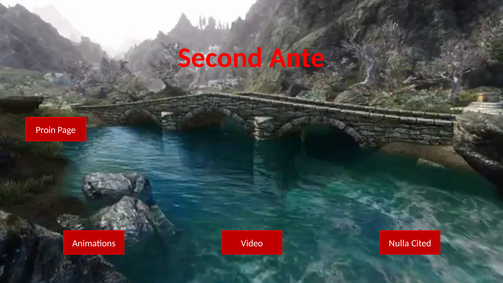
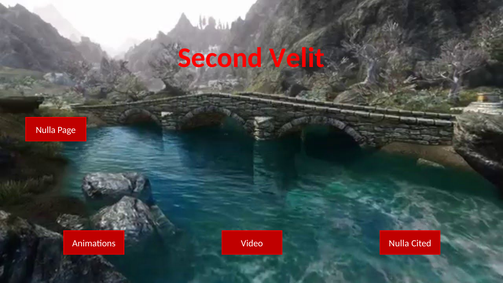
Ante: Ante -> Velit
Proin at (46, 130): Proin -> Nulla
